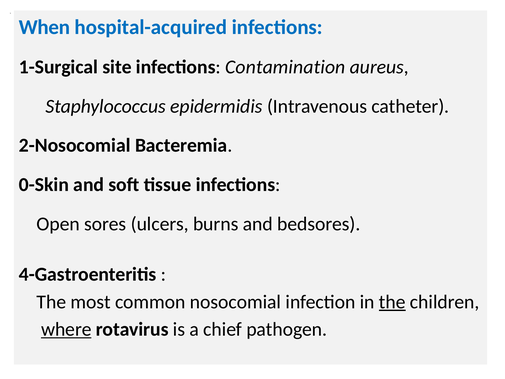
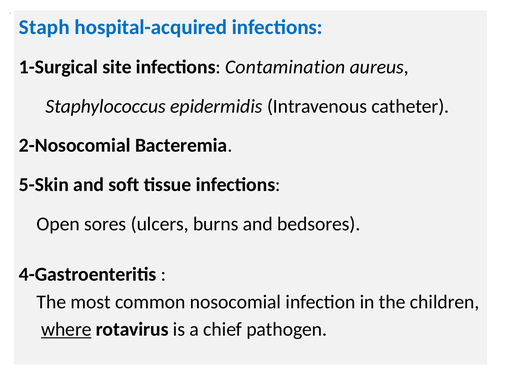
When: When -> Staph
0-Skin: 0-Skin -> 5-Skin
the at (392, 302) underline: present -> none
